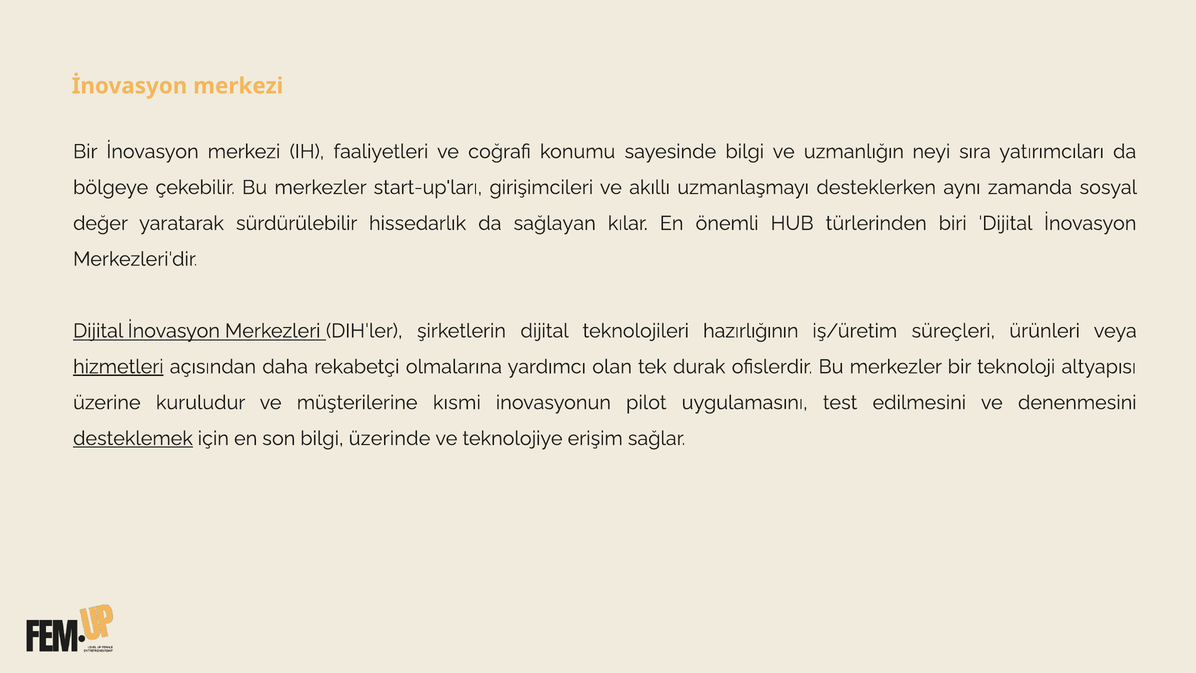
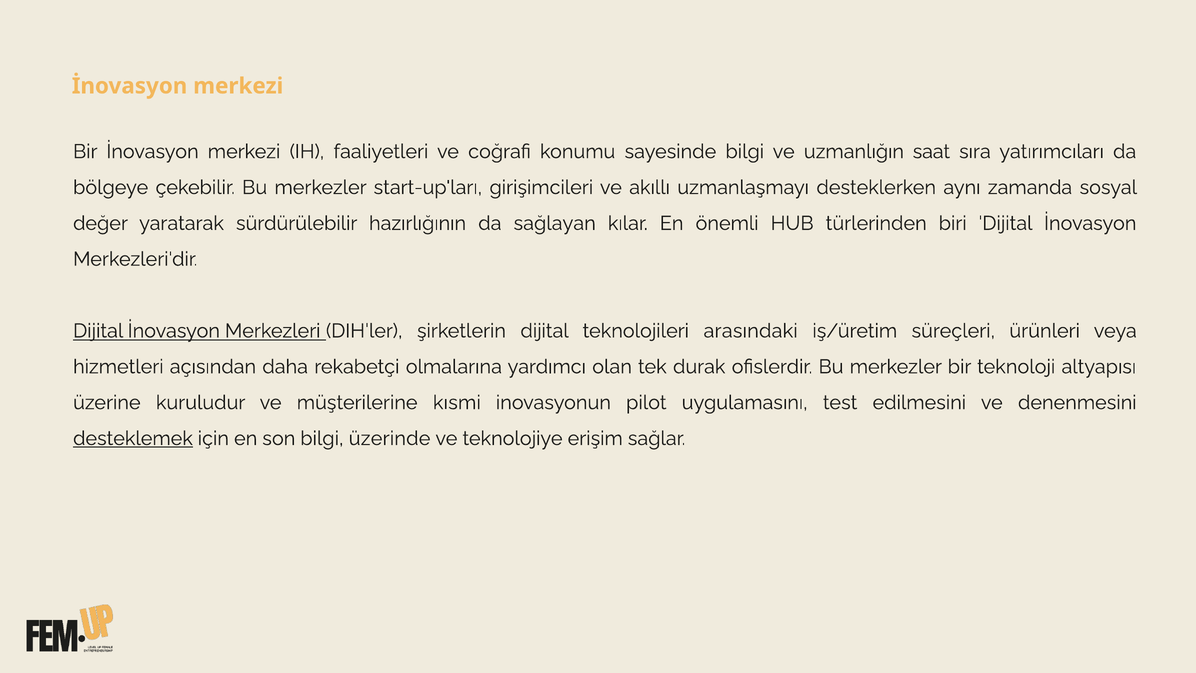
neyi: neyi -> saat
hissedarlık: hissedarlık -> hazırlığının
hazırlığının: hazırlığının -> arasındaki
hizmetleri underline: present -> none
